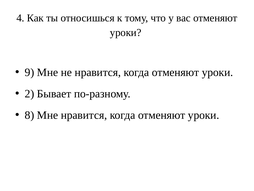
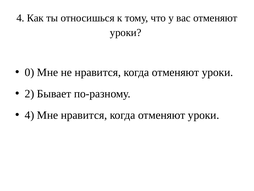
9: 9 -> 0
8 at (29, 115): 8 -> 4
